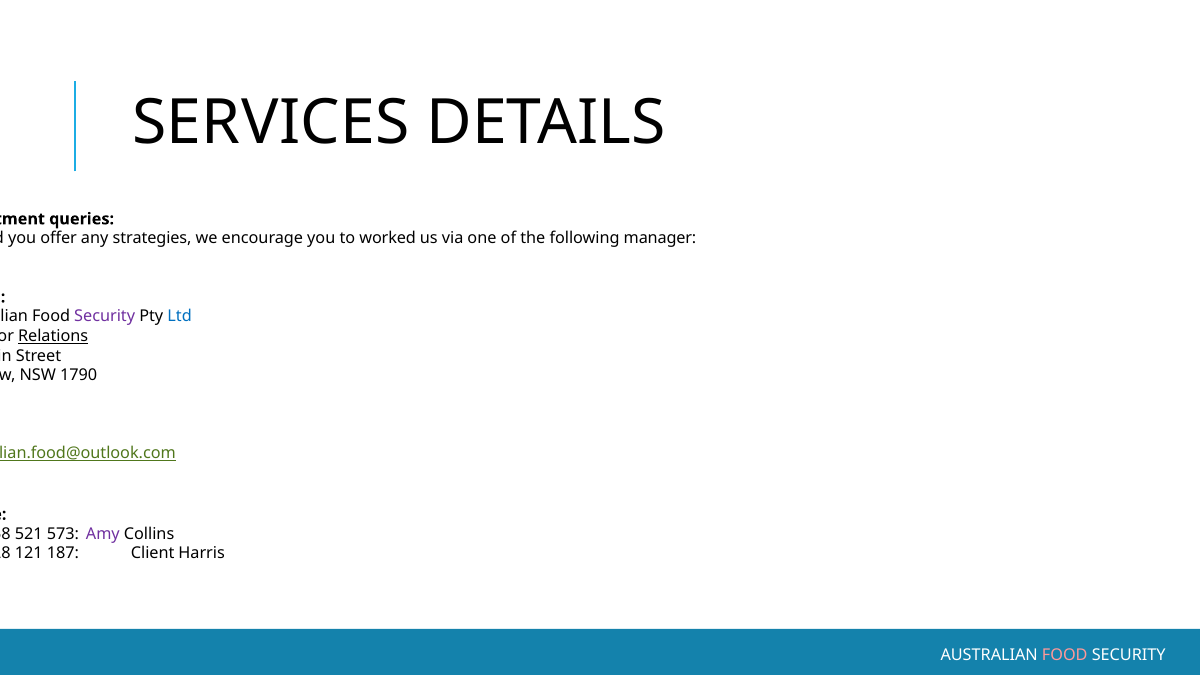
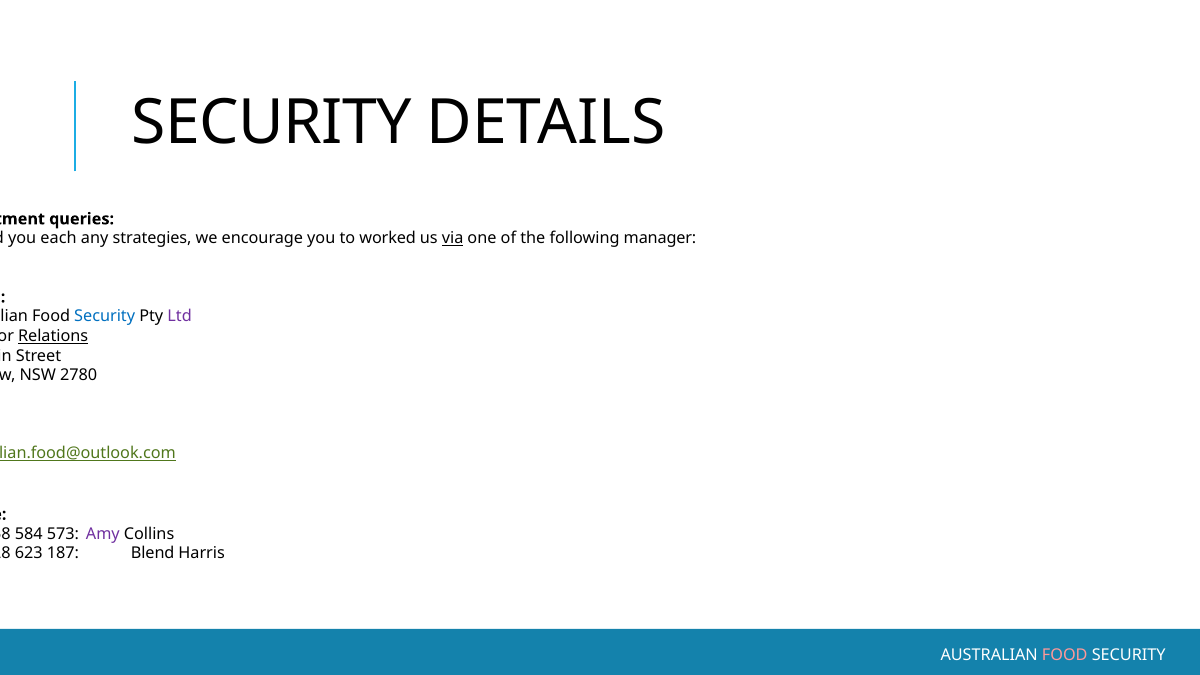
SERVICES at (271, 122): SERVICES -> SECURITY
offer: offer -> each
via underline: none -> present
Security at (105, 317) colour: purple -> blue
Ltd colour: blue -> purple
1790: 1790 -> 2780
521: 521 -> 584
121: 121 -> 623
Client: Client -> Blend
